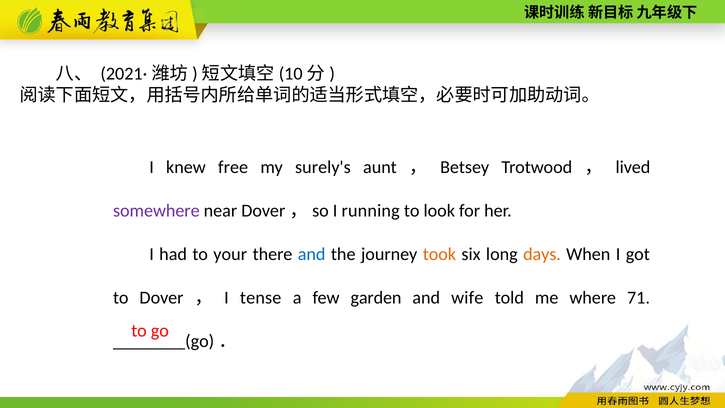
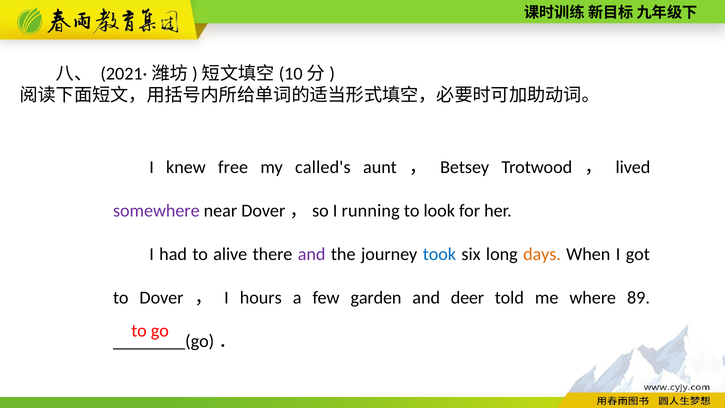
surely's: surely's -> called's
your: your -> alive
and at (312, 254) colour: blue -> purple
took colour: orange -> blue
tense: tense -> hours
wife: wife -> deer
71: 71 -> 89
